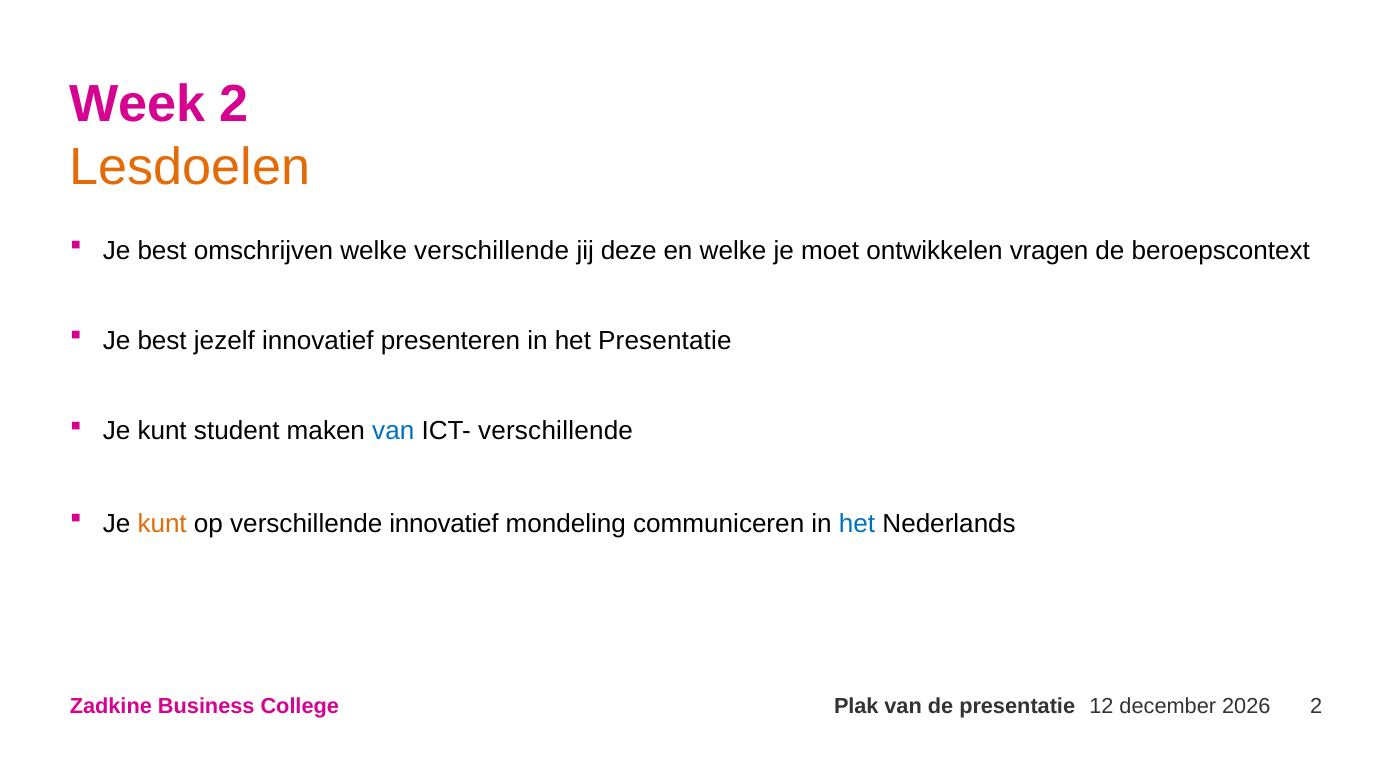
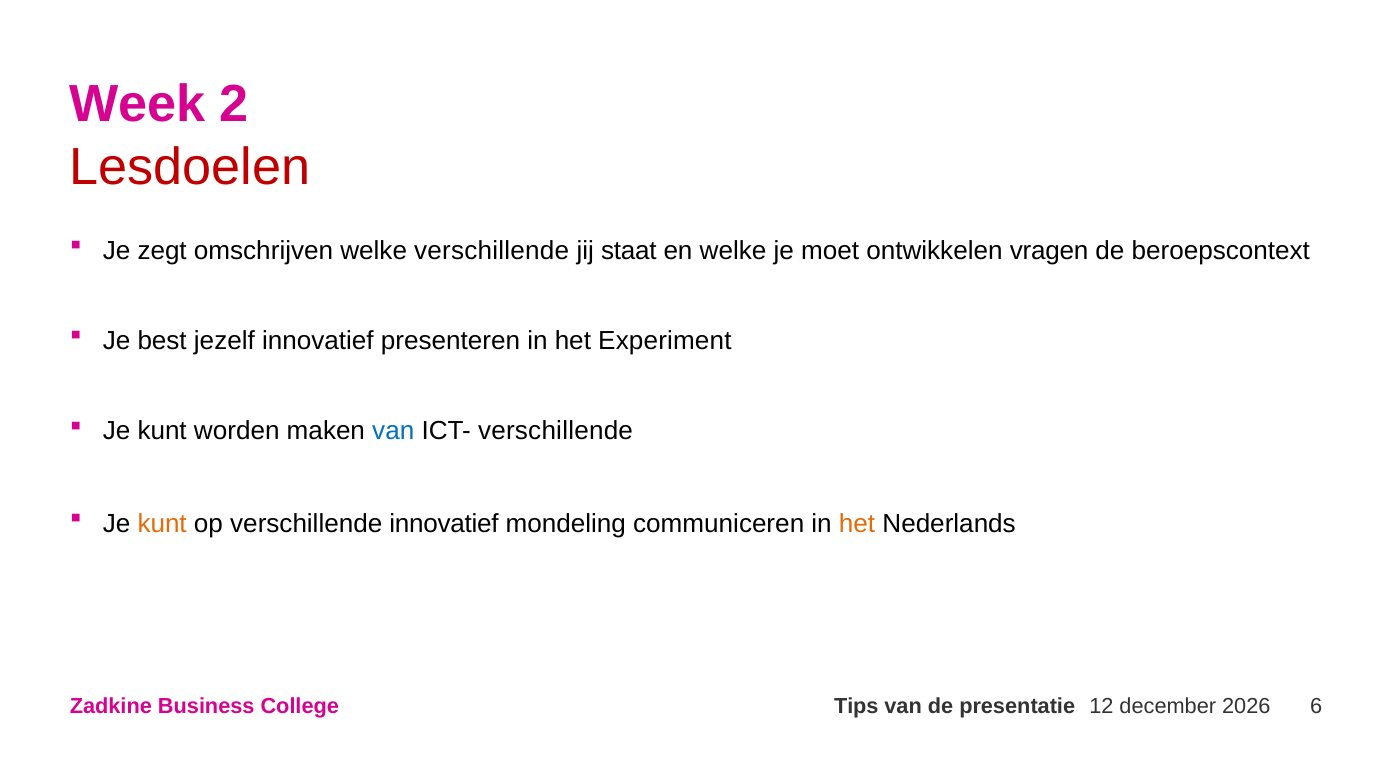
Lesdoelen colour: orange -> red
best at (162, 250): best -> zegt
deze: deze -> staat
het Presentatie: Presentatie -> Experiment
student: student -> worden
het at (857, 523) colour: blue -> orange
Plak: Plak -> Tips
presentatie 2: 2 -> 6
